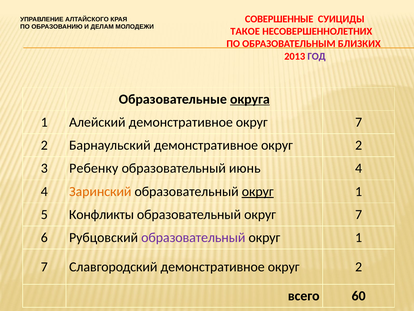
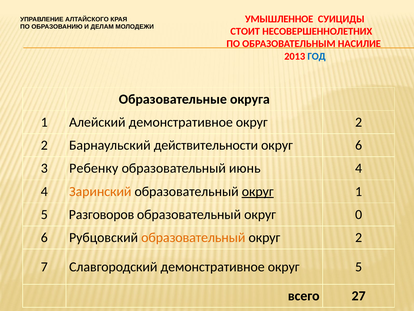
СОВЕРШЕННЫЕ: СОВЕРШЕННЫЕ -> УМЫШЛЕННОЕ
ТАКОЕ: ТАКОЕ -> СТОИТ
БЛИЗКИХ: БЛИЗКИХ -> НАСИЛИЕ
ГОД colour: purple -> blue
округа underline: present -> none
7 at (359, 122): 7 -> 2
Барнаульский демонстративное: демонстративное -> действительности
2 at (359, 145): 2 -> 6
Конфликты: Конфликты -> Разговоров
образовательный округ 7: 7 -> 0
образовательный at (193, 237) colour: purple -> orange
1 at (359, 237): 1 -> 2
2 at (359, 266): 2 -> 5
60: 60 -> 27
